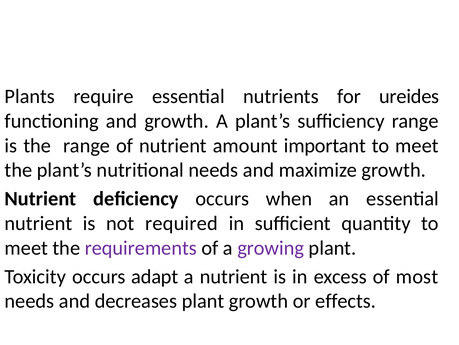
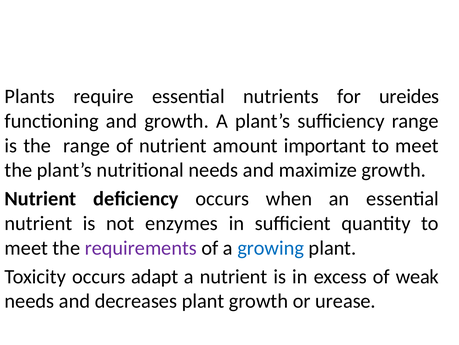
required: required -> enzymes
growing colour: purple -> blue
most: most -> weak
effects: effects -> urease
